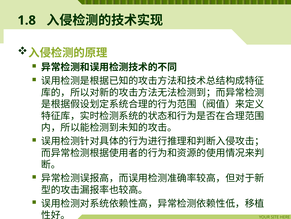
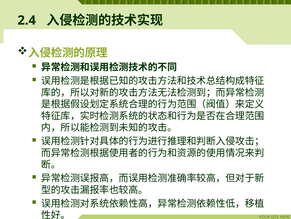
1.8: 1.8 -> 2.4
